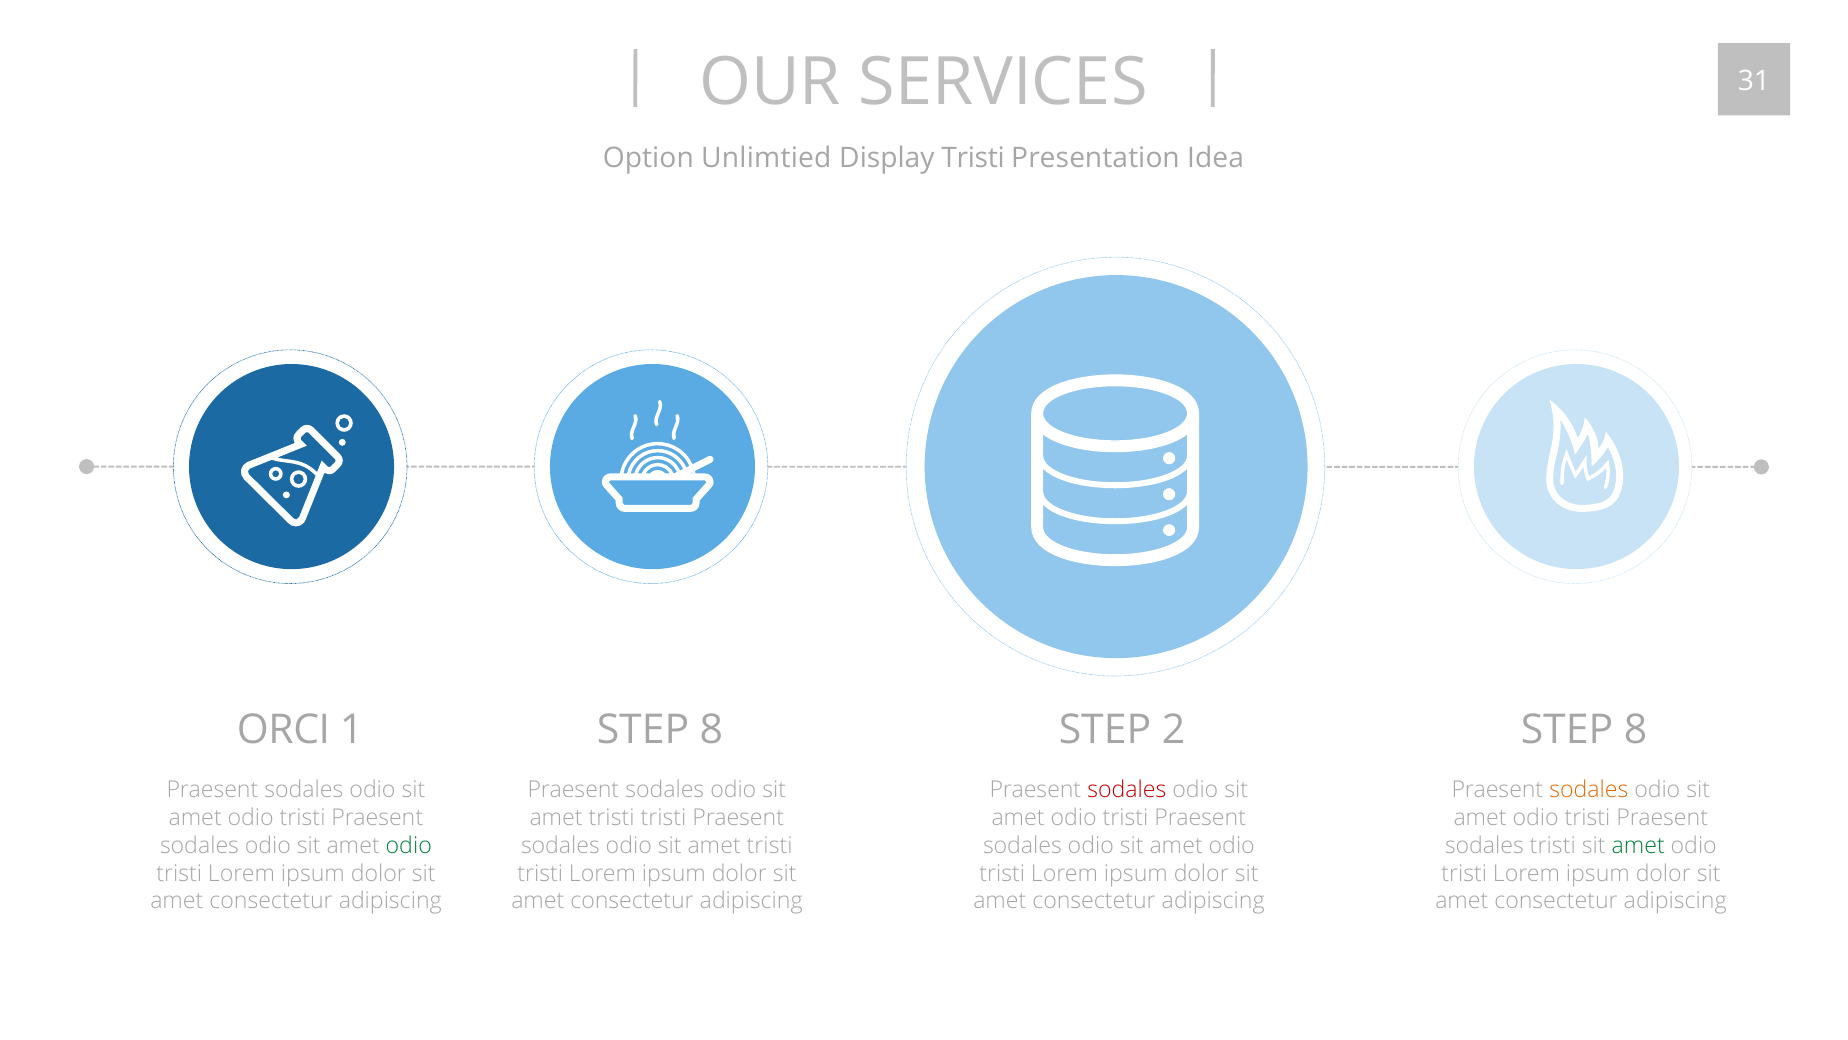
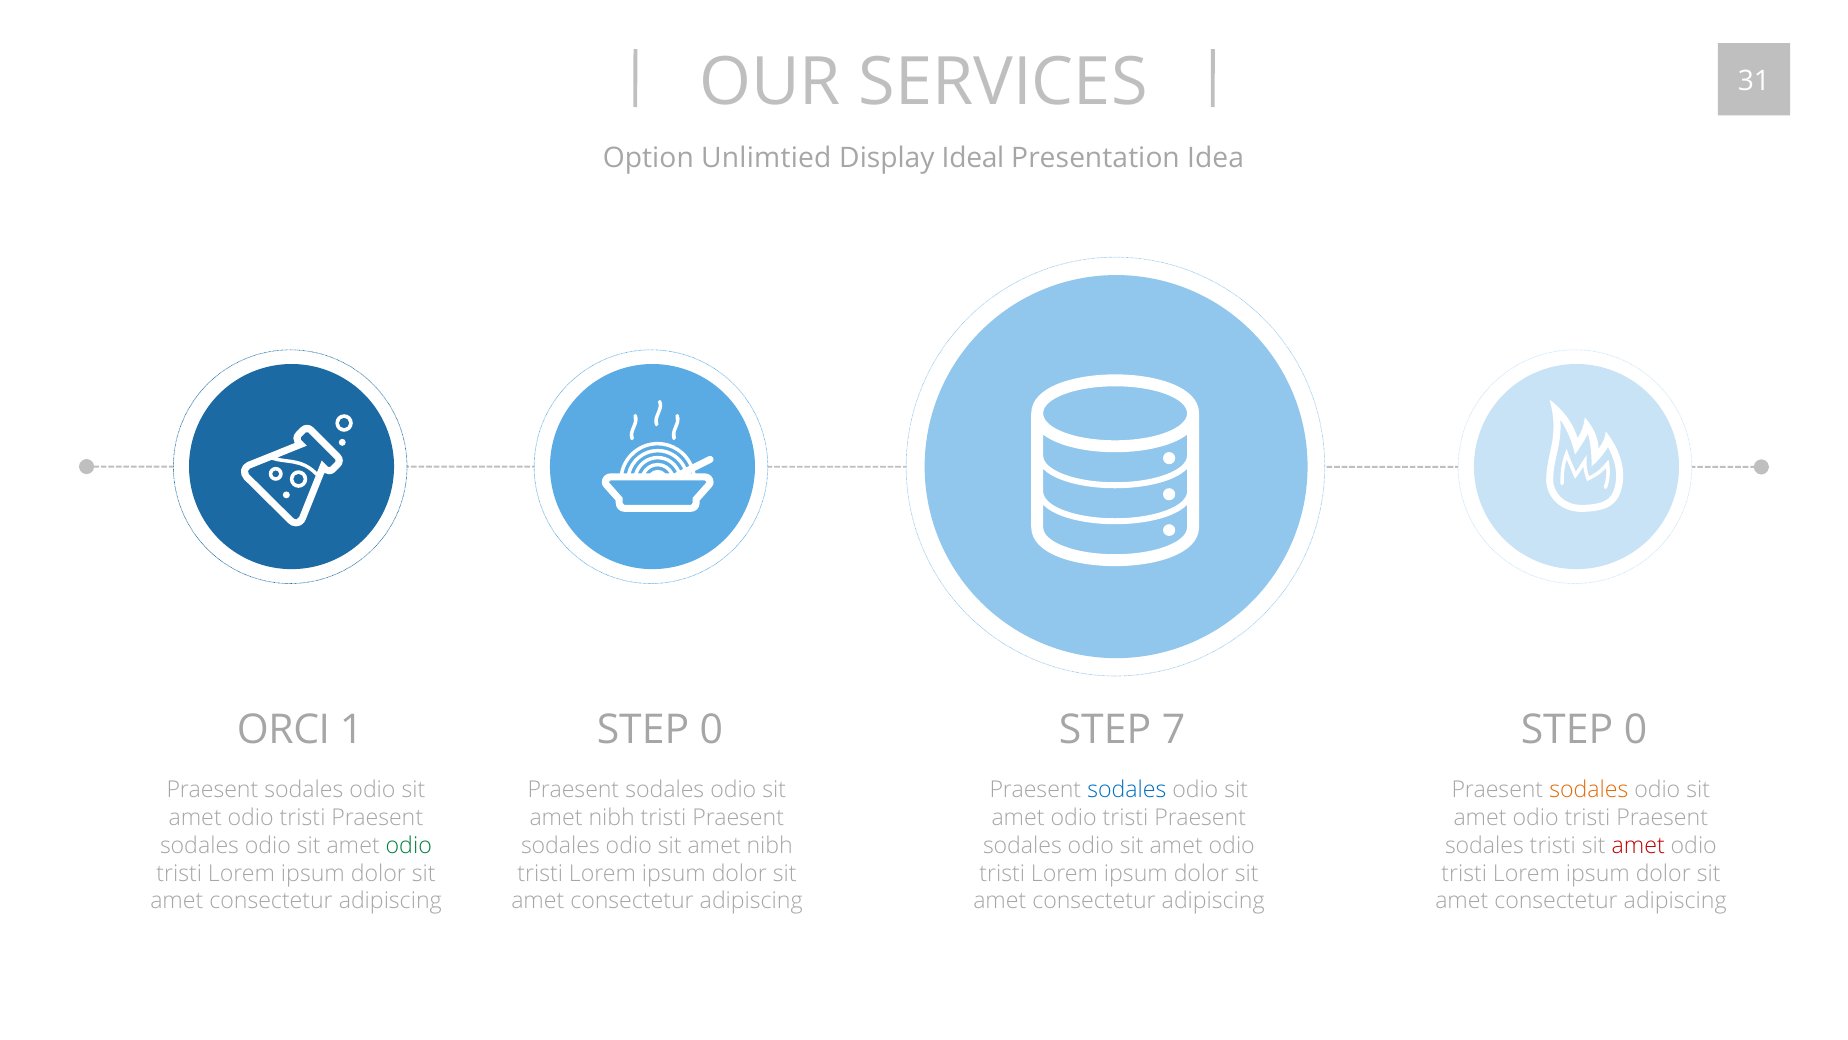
Display Tristi: Tristi -> Ideal
8 at (711, 730): 8 -> 0
2: 2 -> 7
8 at (1635, 730): 8 -> 0
sodales at (1127, 790) colour: red -> blue
tristi at (612, 817): tristi -> nibh
tristi at (770, 845): tristi -> nibh
amet at (1638, 845) colour: green -> red
